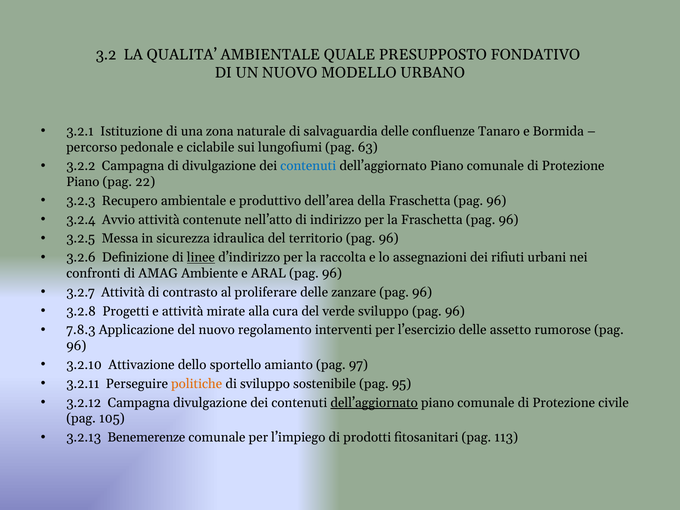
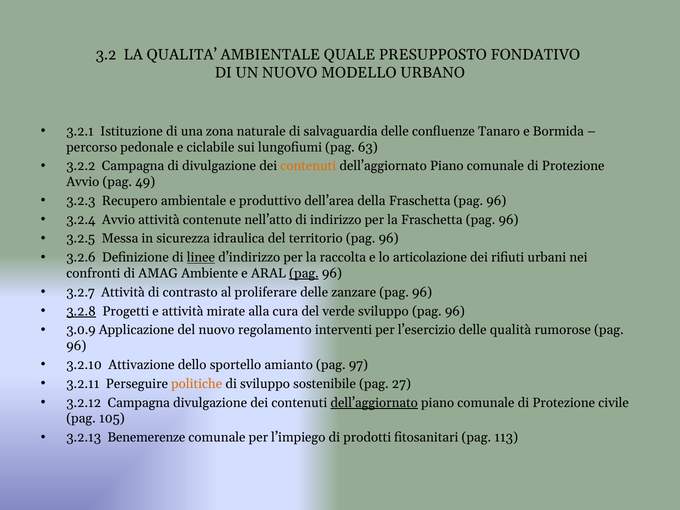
contenuti at (308, 166) colour: blue -> orange
Piano at (83, 182): Piano -> Avvio
22: 22 -> 49
assegnazioni: assegnazioni -> articolazione
pag at (304, 273) underline: none -> present
3.2.8 underline: none -> present
7.8.3: 7.8.3 -> 3.0.9
assetto: assetto -> qualità
95: 95 -> 27
